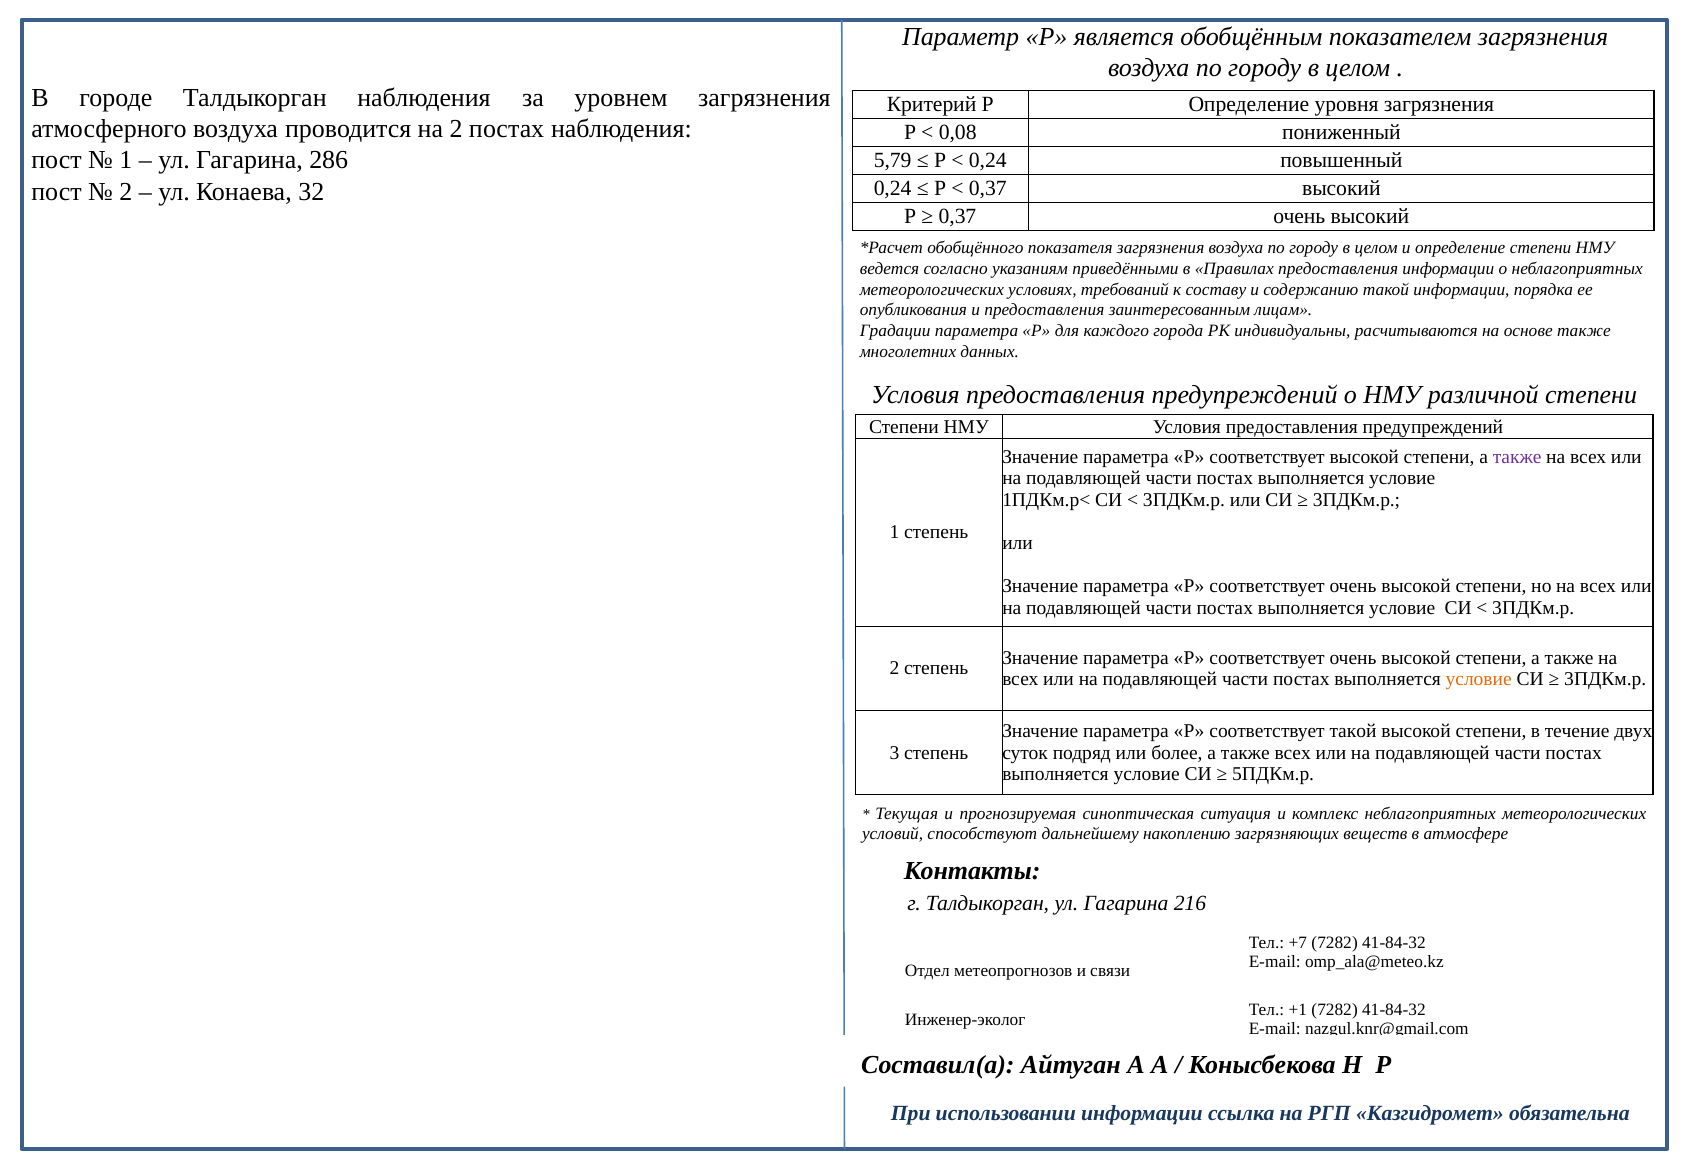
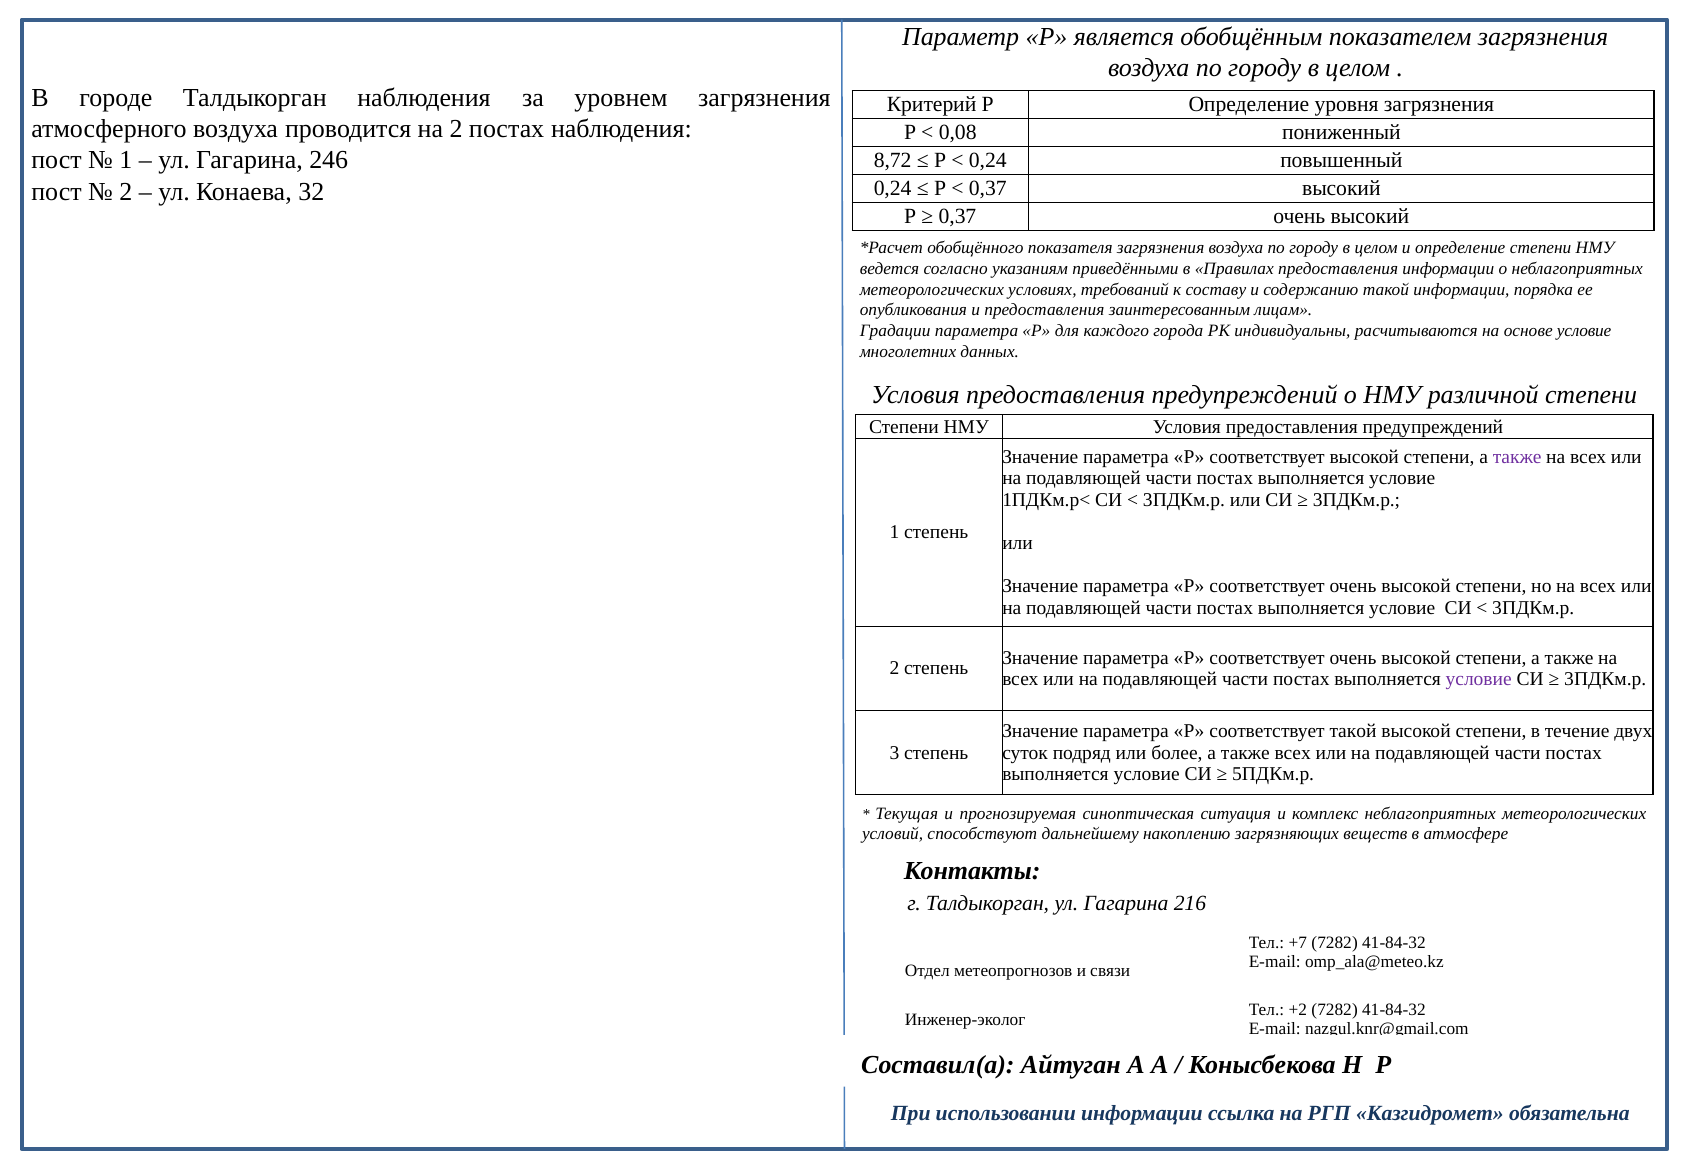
286: 286 -> 246
5,79: 5,79 -> 8,72
основе также: также -> условие
условие at (1479, 679) colour: orange -> purple
+1: +1 -> +2
